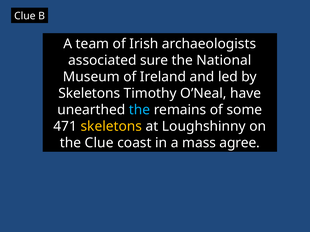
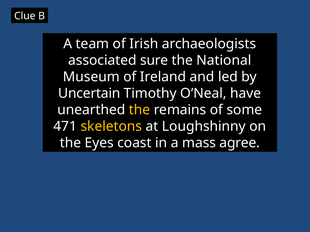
Skeletons at (89, 94): Skeletons -> Uncertain
the at (140, 110) colour: light blue -> yellow
the Clue: Clue -> Eyes
